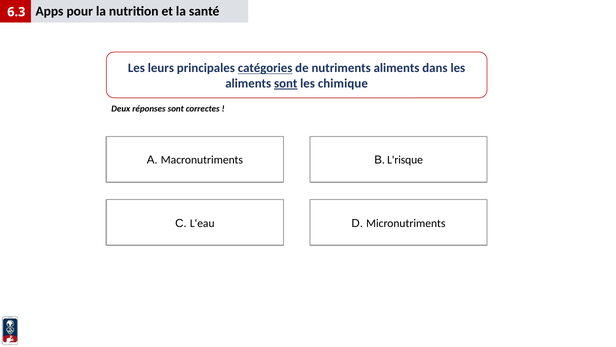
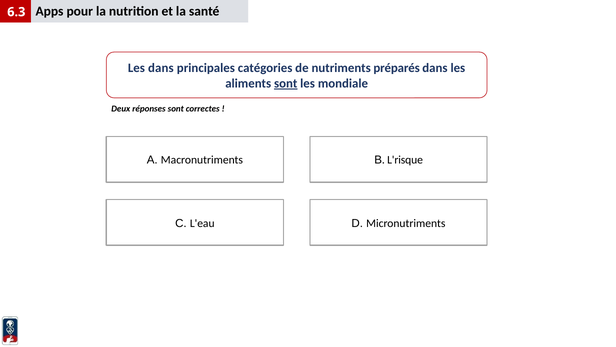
Les leurs: leurs -> dans
catégories underline: present -> none
nutriments aliments: aliments -> préparés
chimique: chimique -> mondiale
